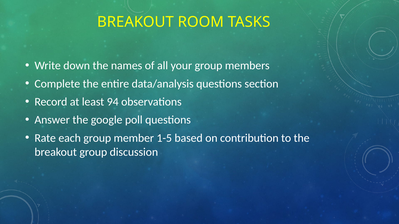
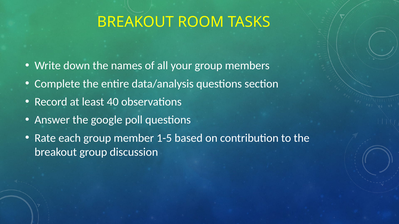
94: 94 -> 40
